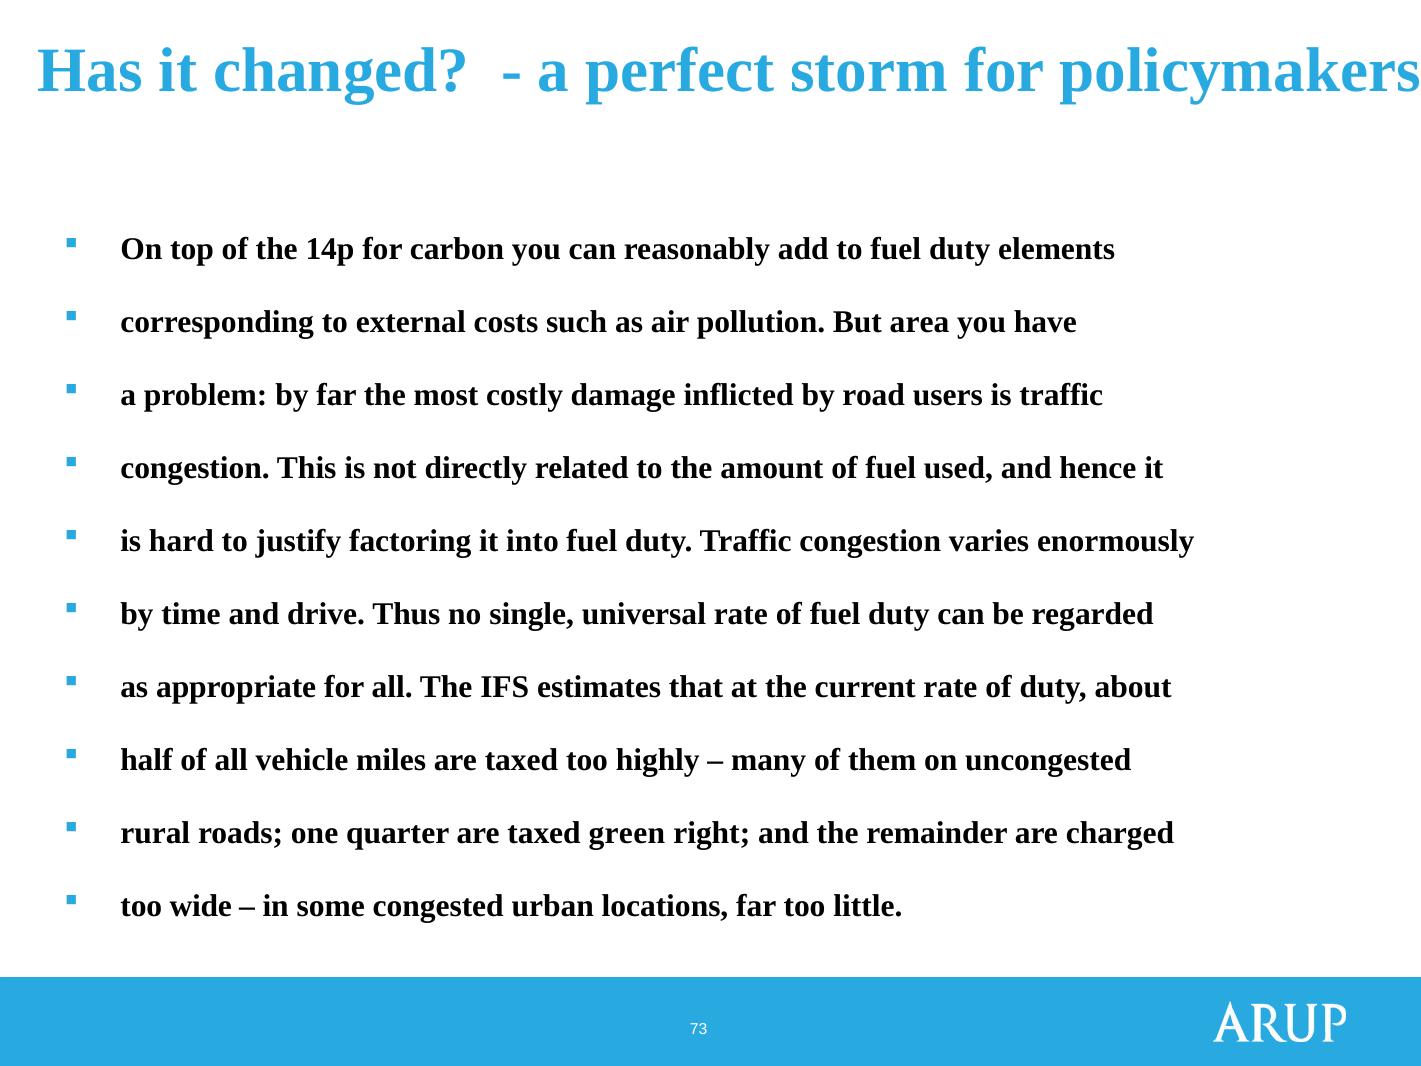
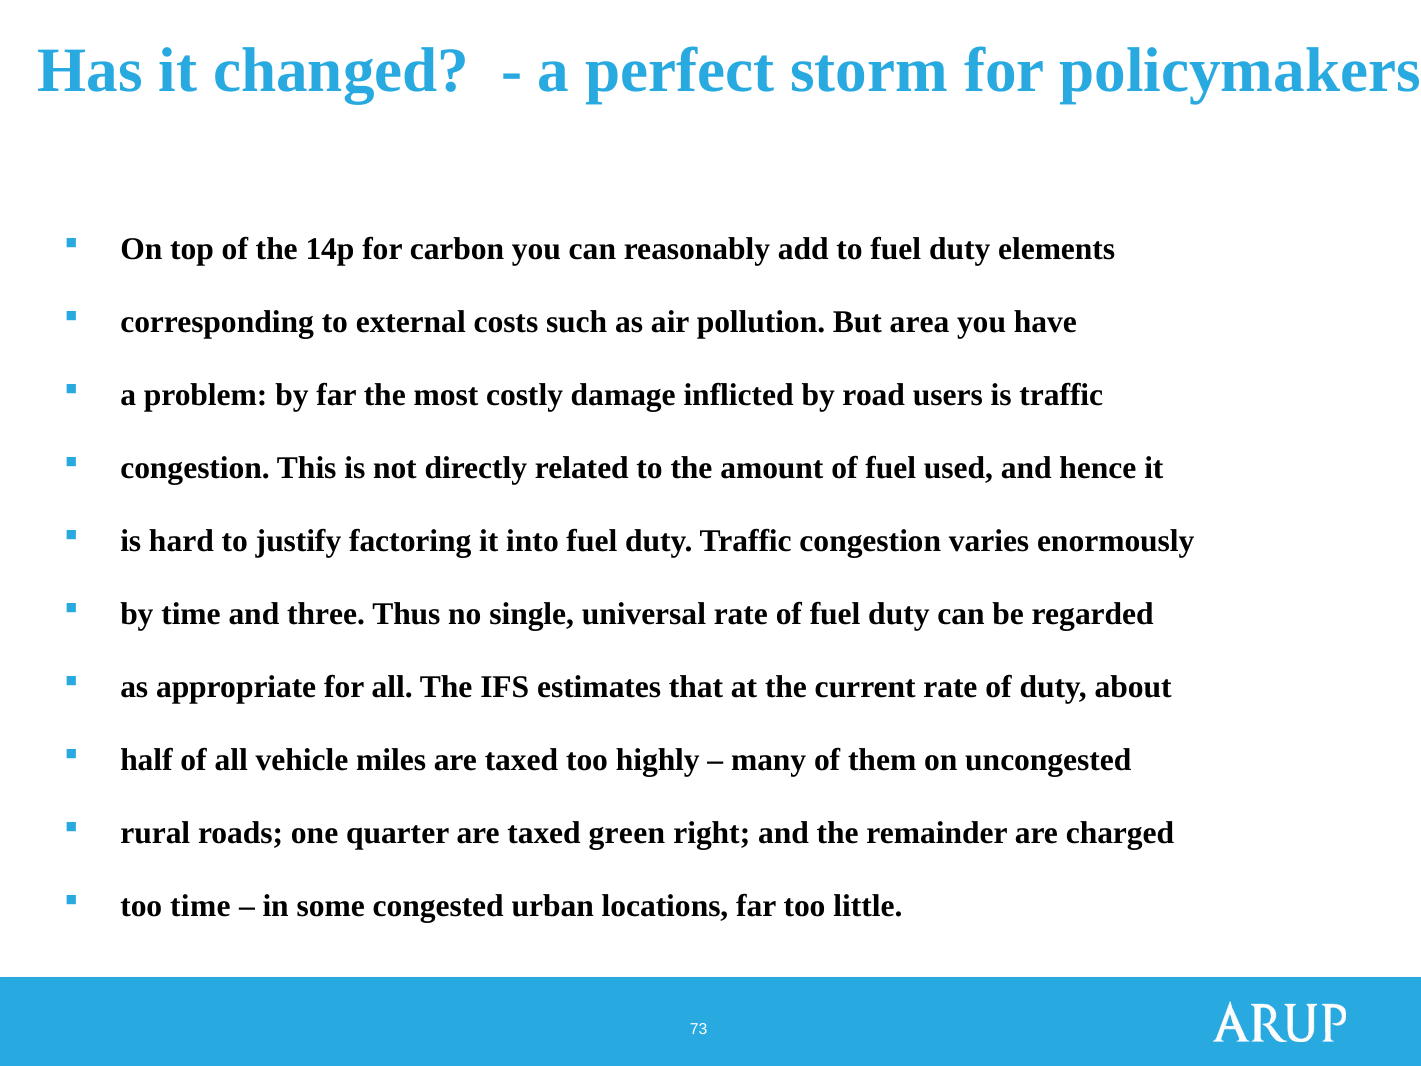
drive: drive -> three
too wide: wide -> time
